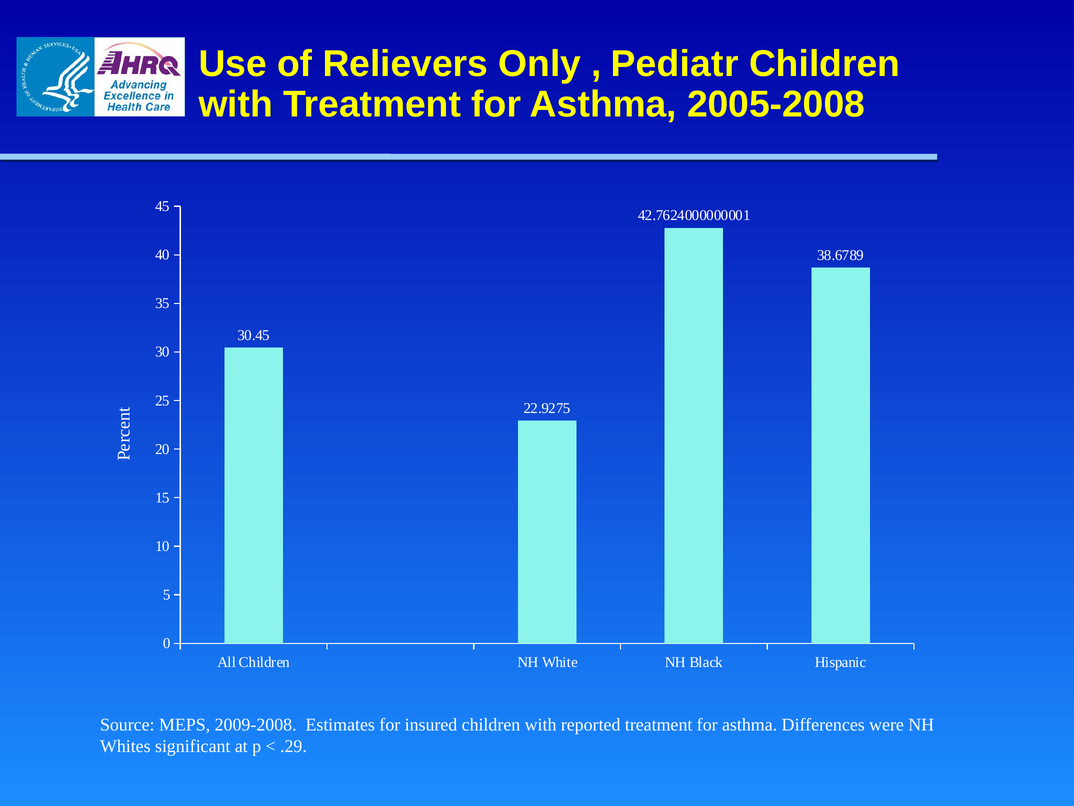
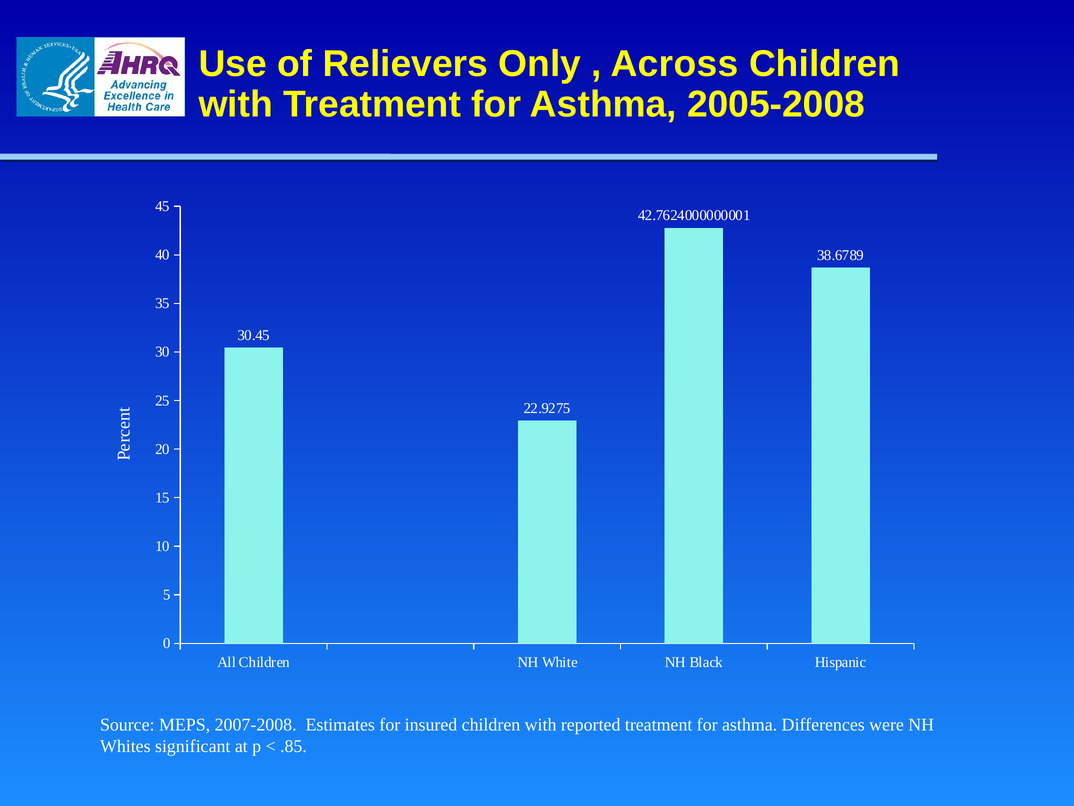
Pediatr: Pediatr -> Across
2009-2008: 2009-2008 -> 2007-2008
.29: .29 -> .85
